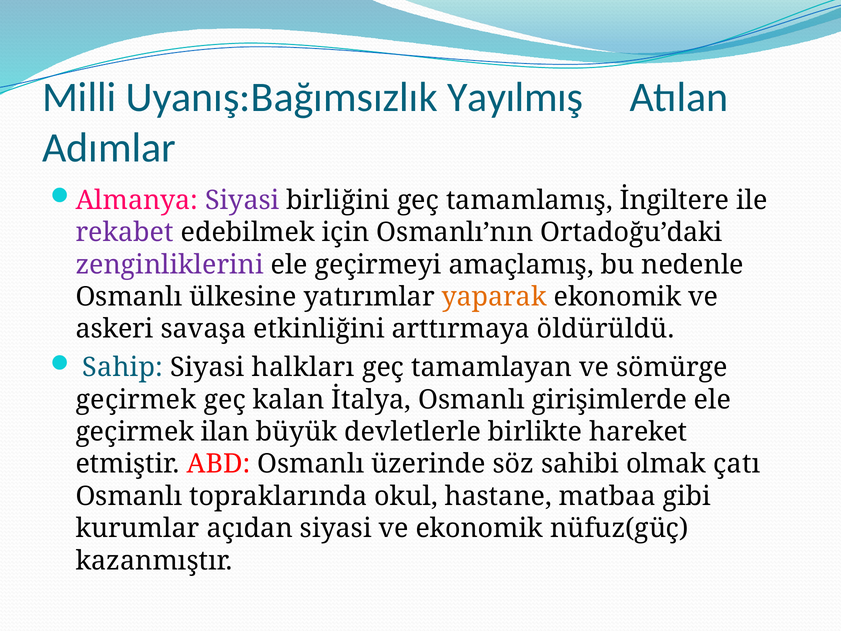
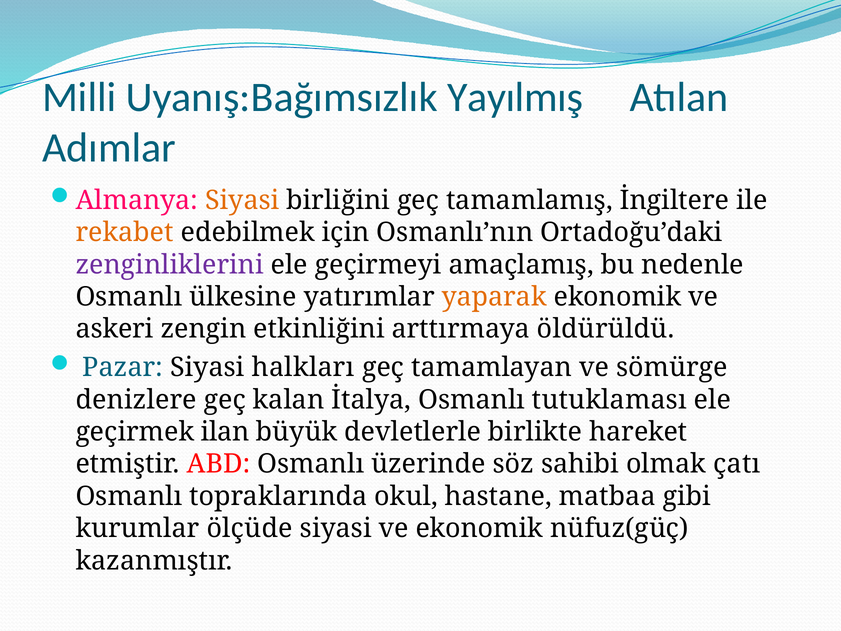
Siyasi at (242, 200) colour: purple -> orange
rekabet colour: purple -> orange
savaşa: savaşa -> zengin
Sahip: Sahip -> Pazar
geçirmek at (136, 399): geçirmek -> denizlere
girişimlerde: girişimlerde -> tutuklaması
açıdan: açıdan -> ölçüde
